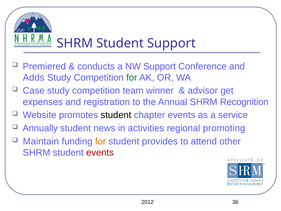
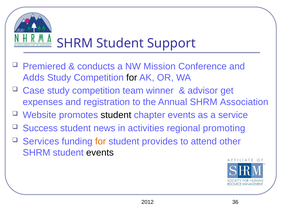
NW Support: Support -> Mission
for at (132, 77) colour: green -> black
Recognition: Recognition -> Association
Annually: Annually -> Success
Maintain: Maintain -> Services
events at (100, 152) colour: red -> black
